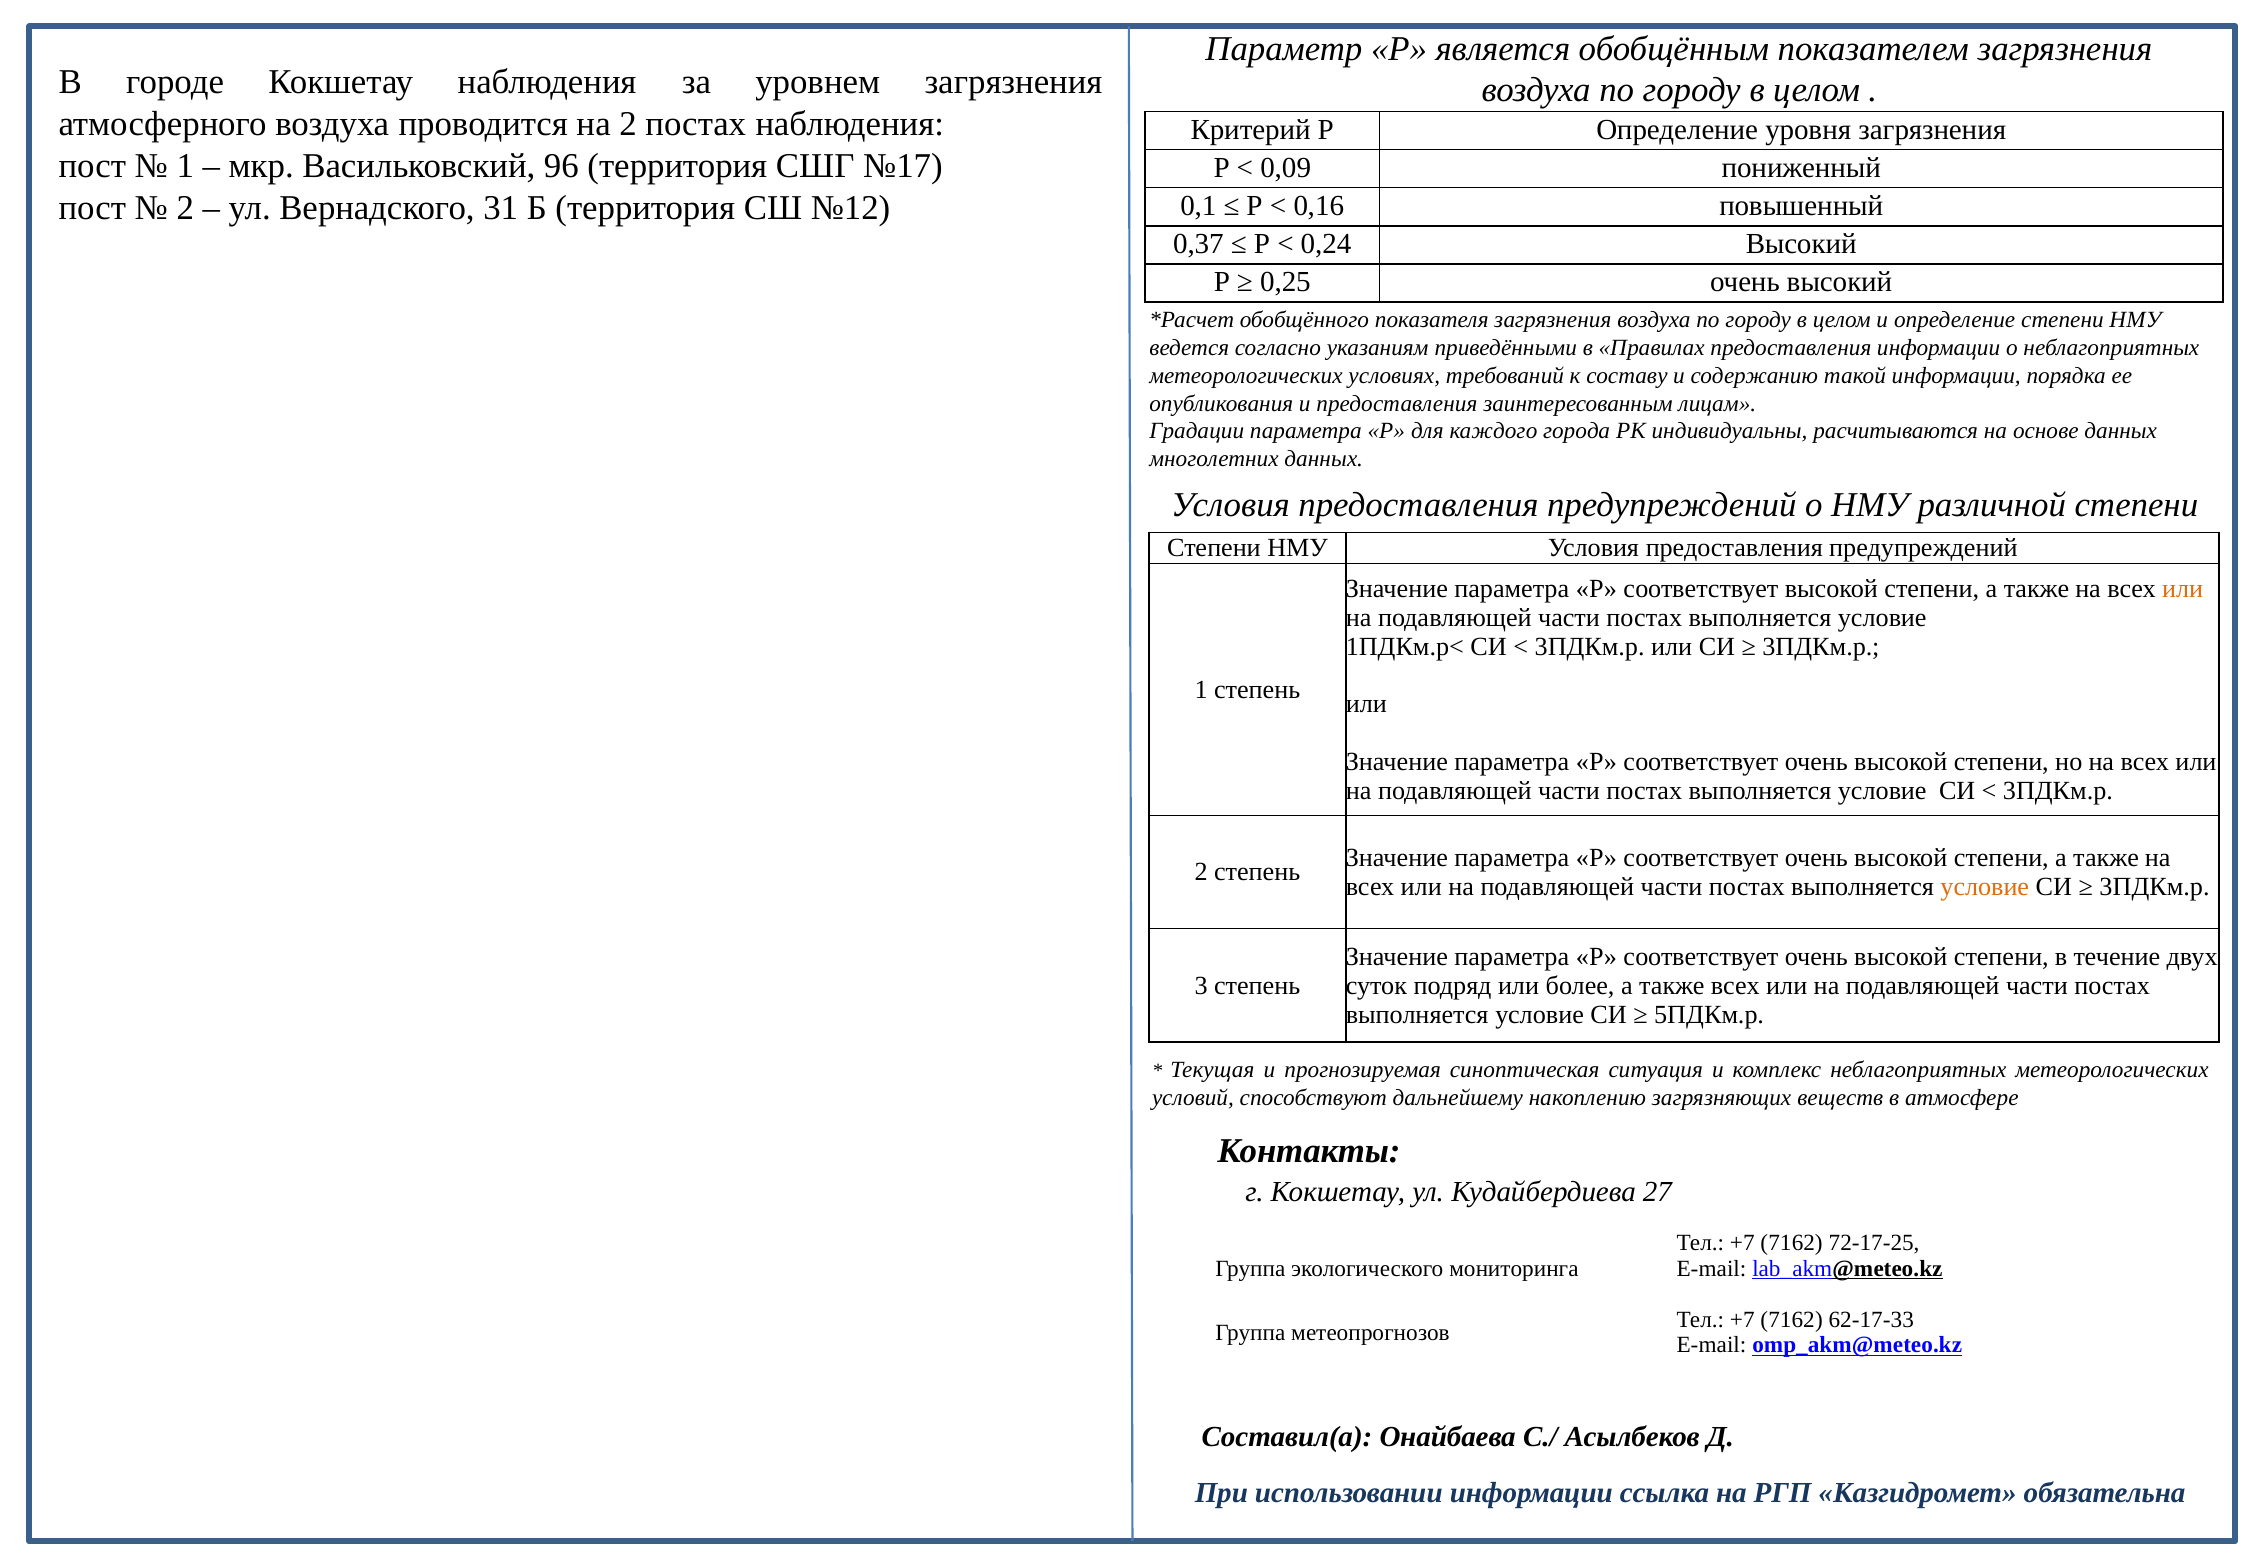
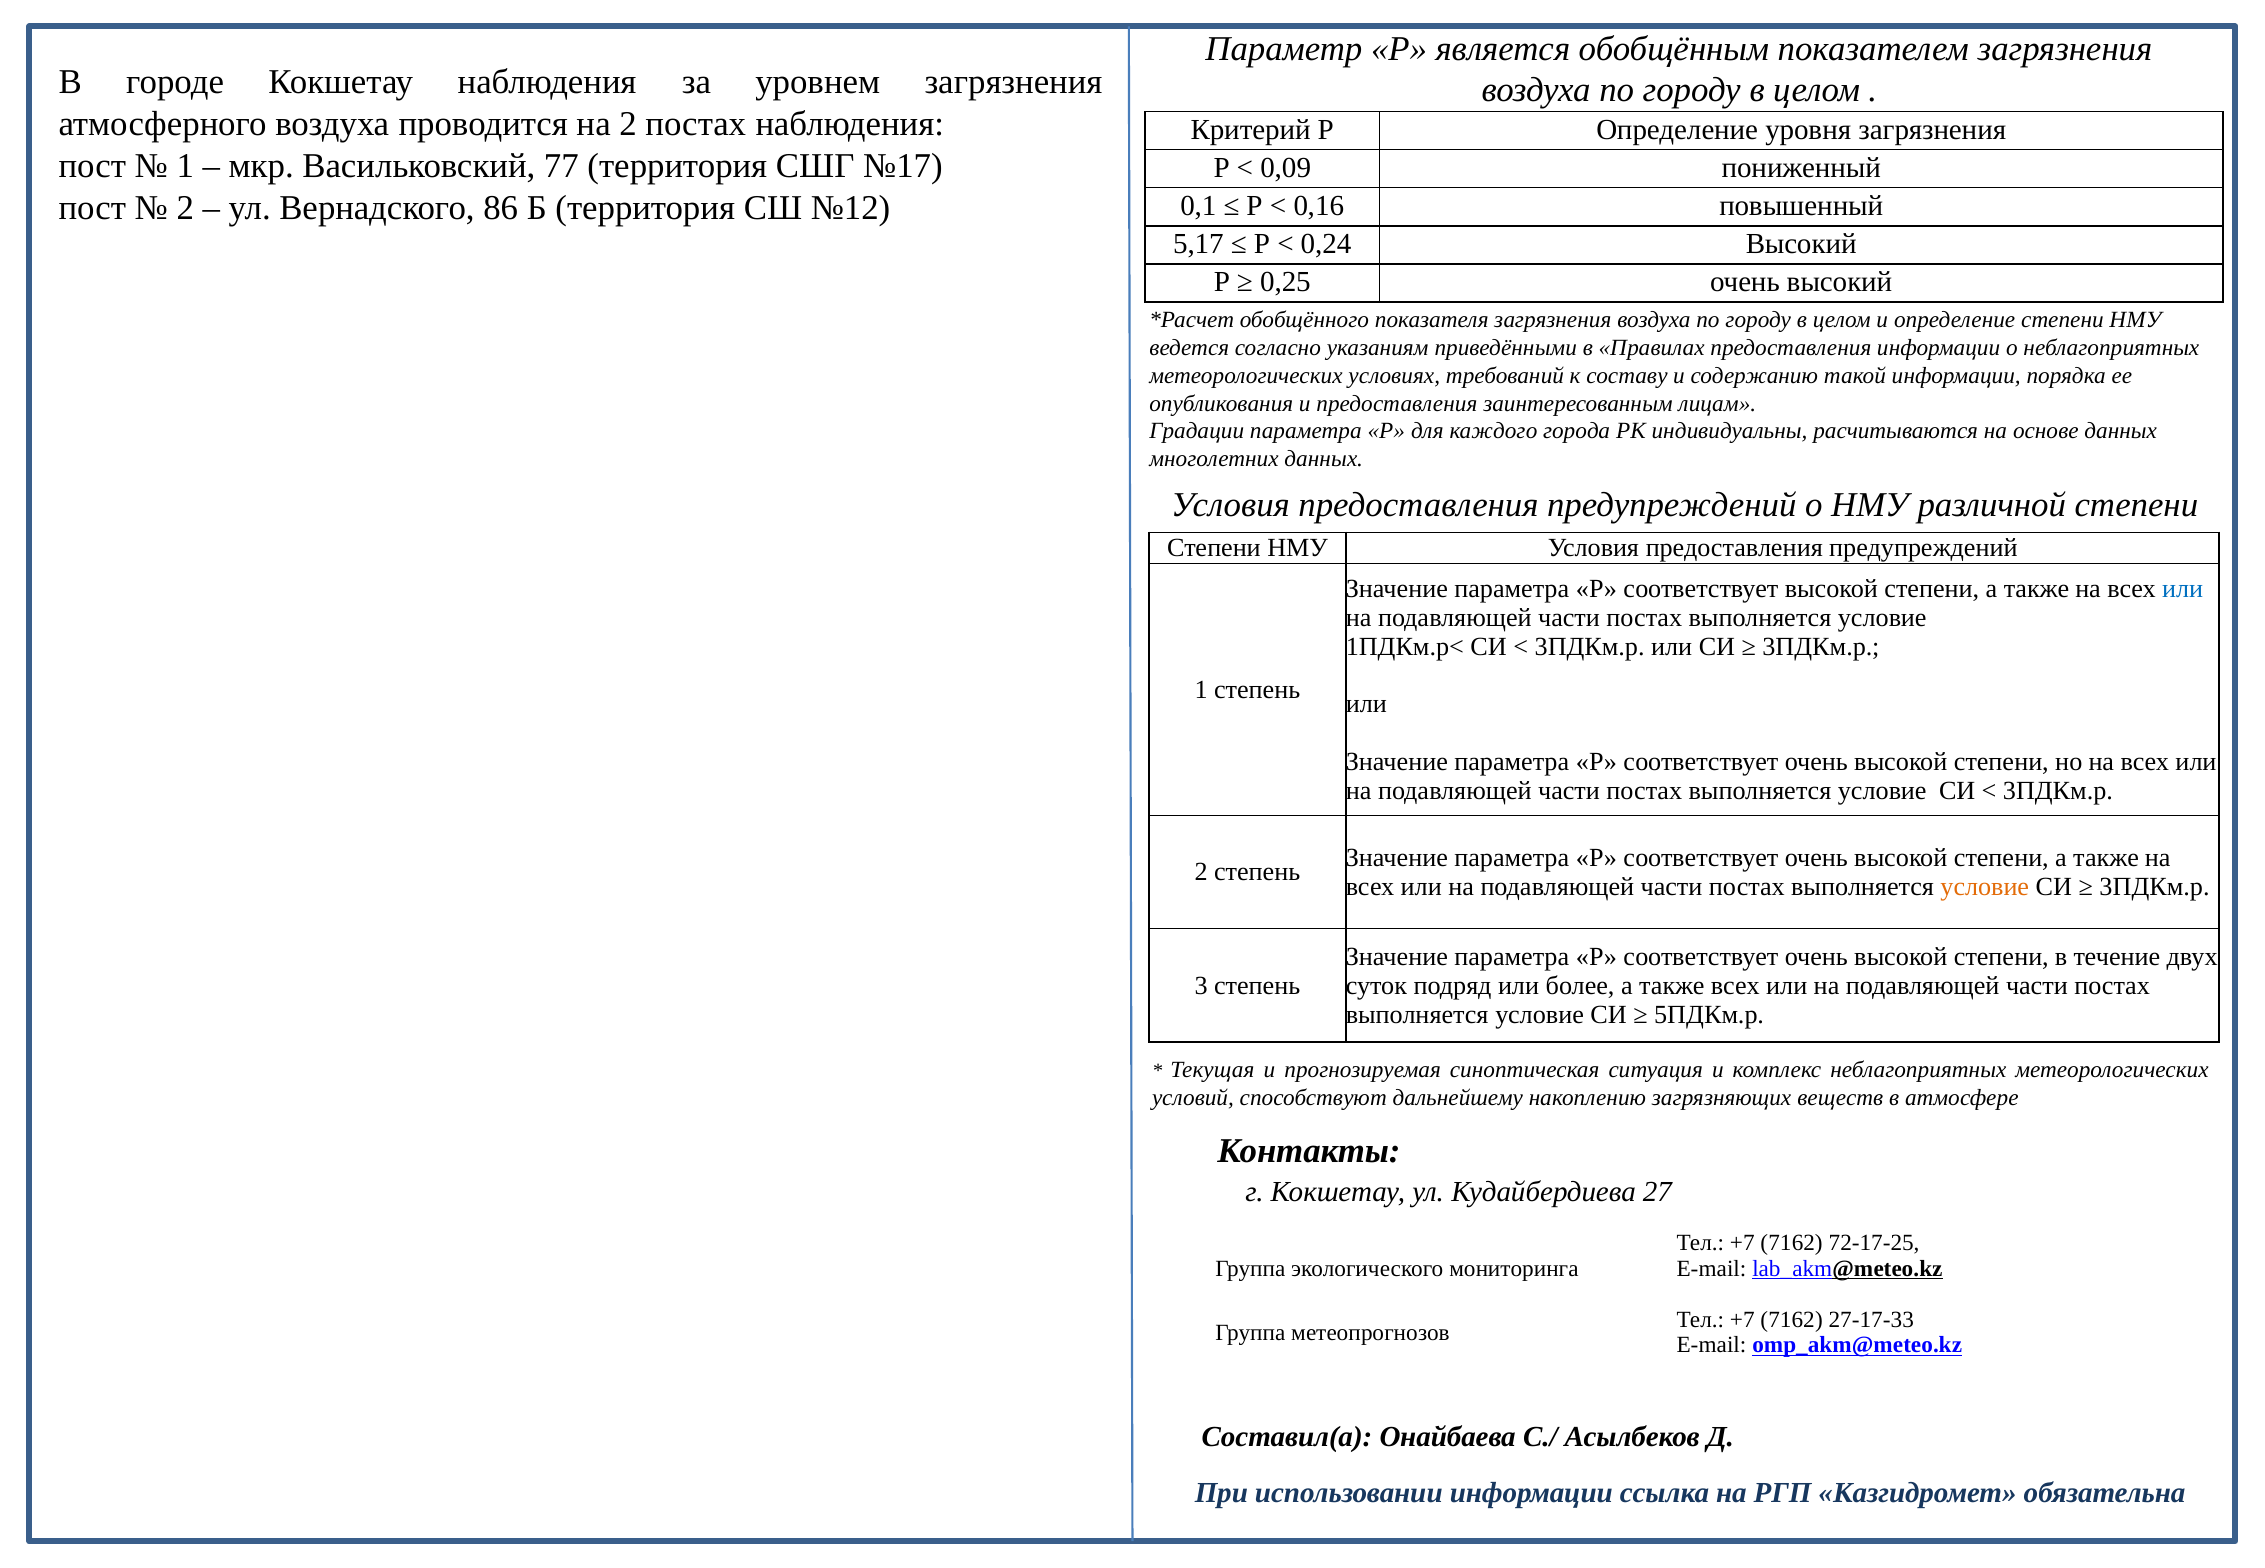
96: 96 -> 77
31: 31 -> 86
0,37: 0,37 -> 5,17
или at (2183, 588) colour: orange -> blue
62-17-33: 62-17-33 -> 27-17-33
